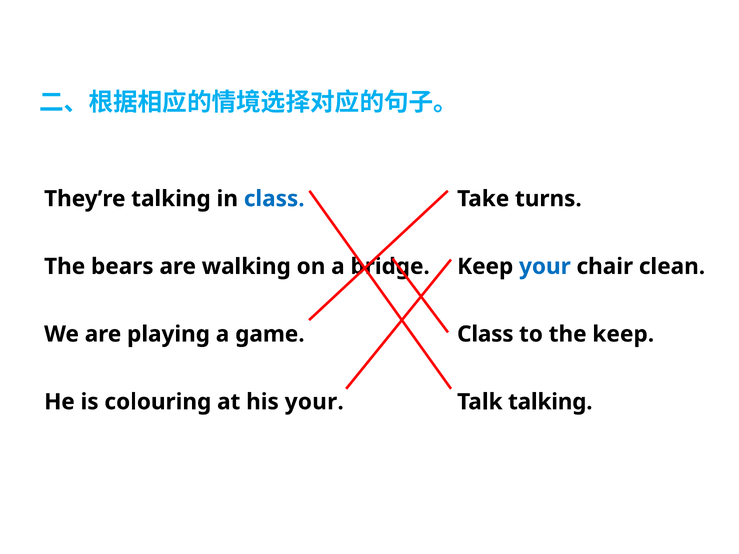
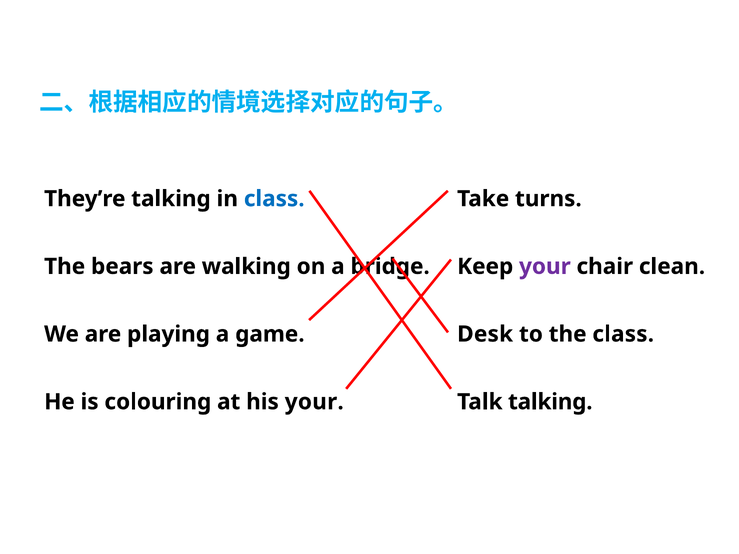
your at (545, 267) colour: blue -> purple
Class at (485, 334): Class -> Desk
the keep: keep -> class
